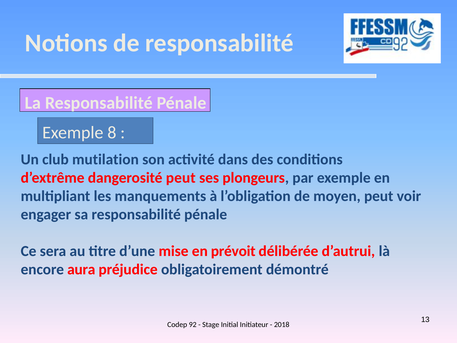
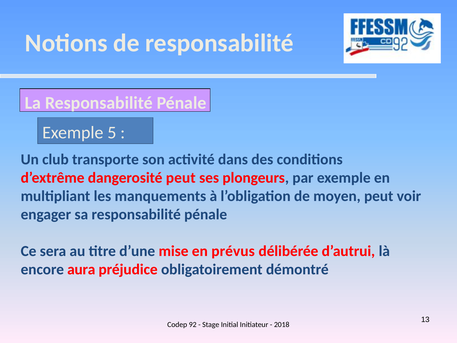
8: 8 -> 5
mutilation: mutilation -> transporte
prévoit: prévoit -> prévus
